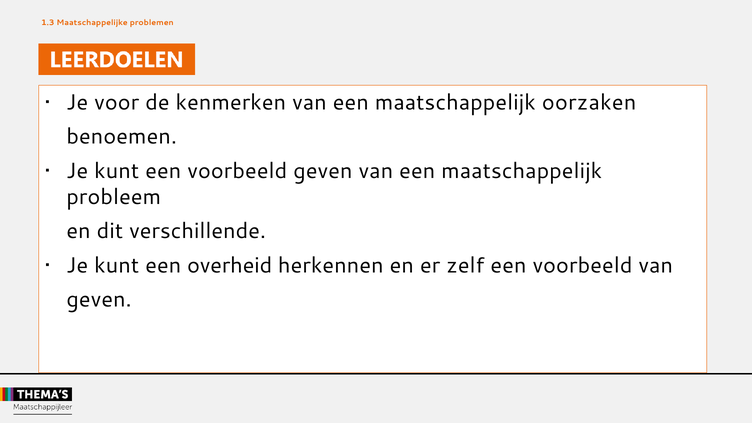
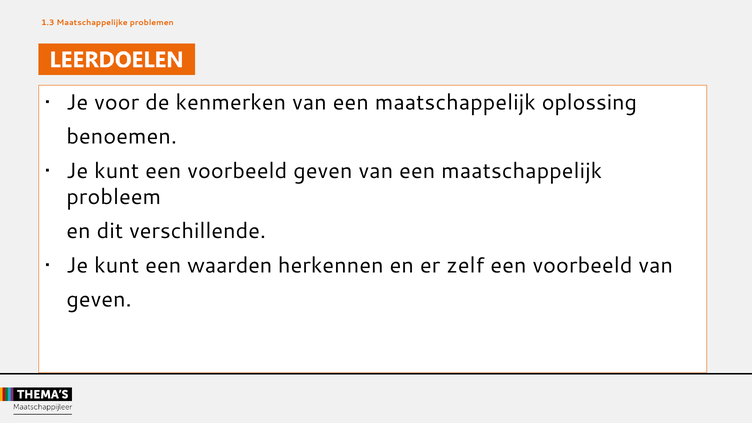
oorzaken: oorzaken -> oplossing
overheid: overheid -> waarden
